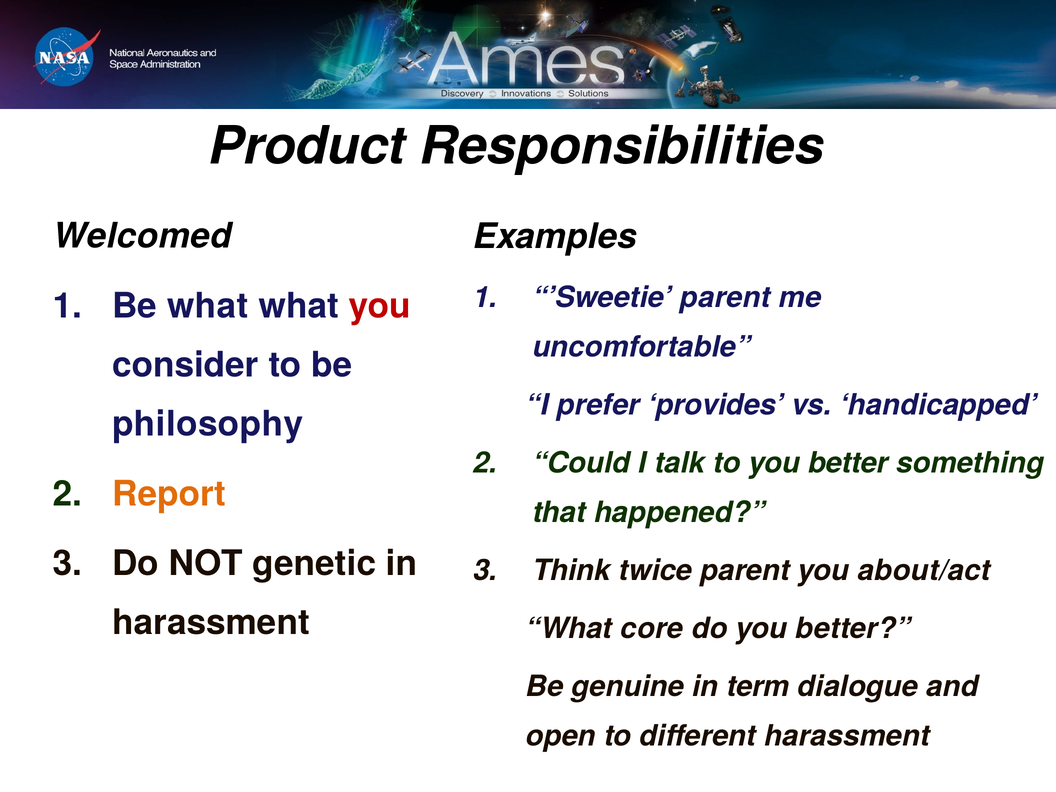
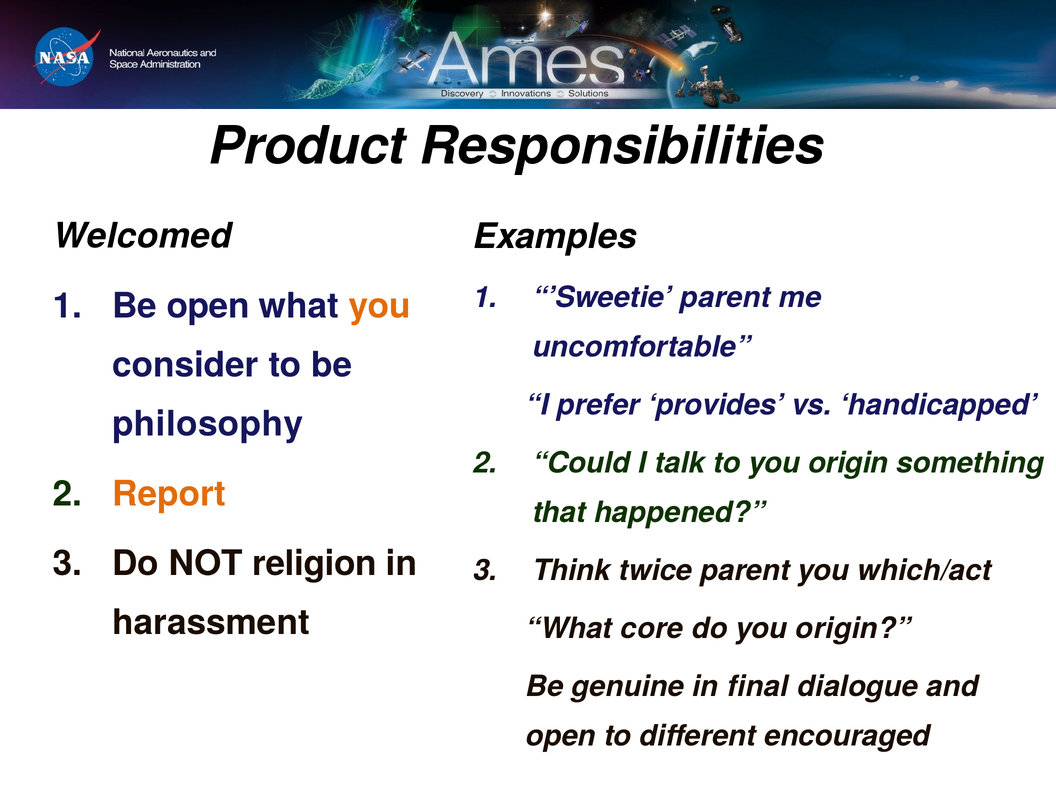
Be what: what -> open
you at (380, 306) colour: red -> orange
to you better: better -> origin
genetic: genetic -> religion
about/act: about/act -> which/act
do you better: better -> origin
term: term -> final
different harassment: harassment -> encouraged
